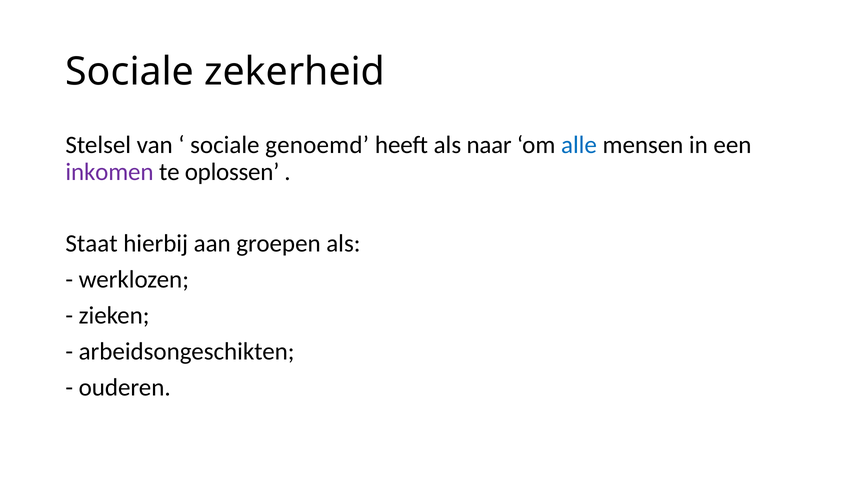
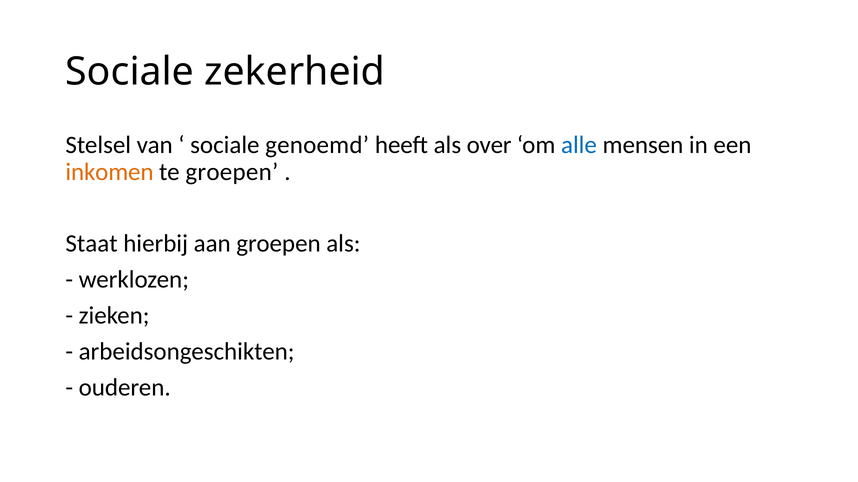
naar: naar -> over
inkomen colour: purple -> orange
te oplossen: oplossen -> groepen
